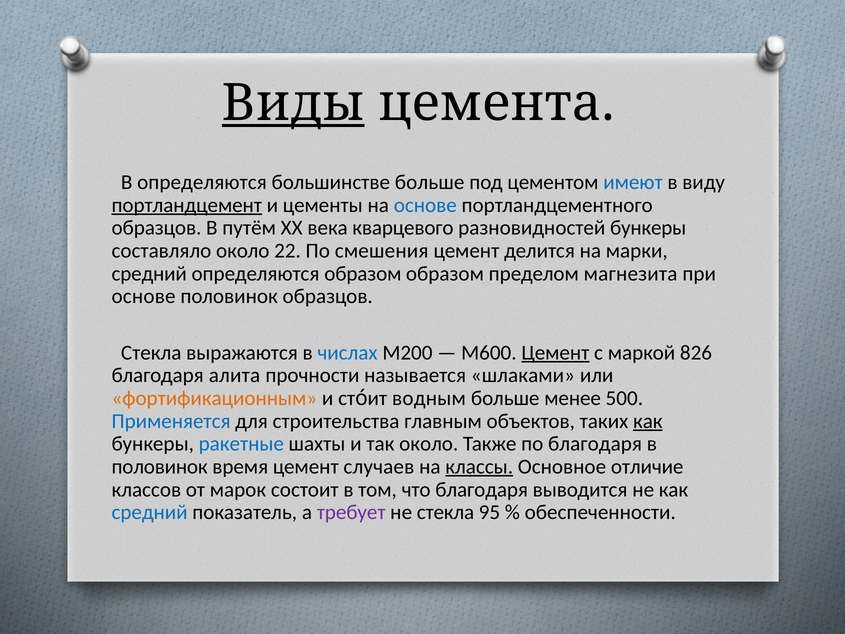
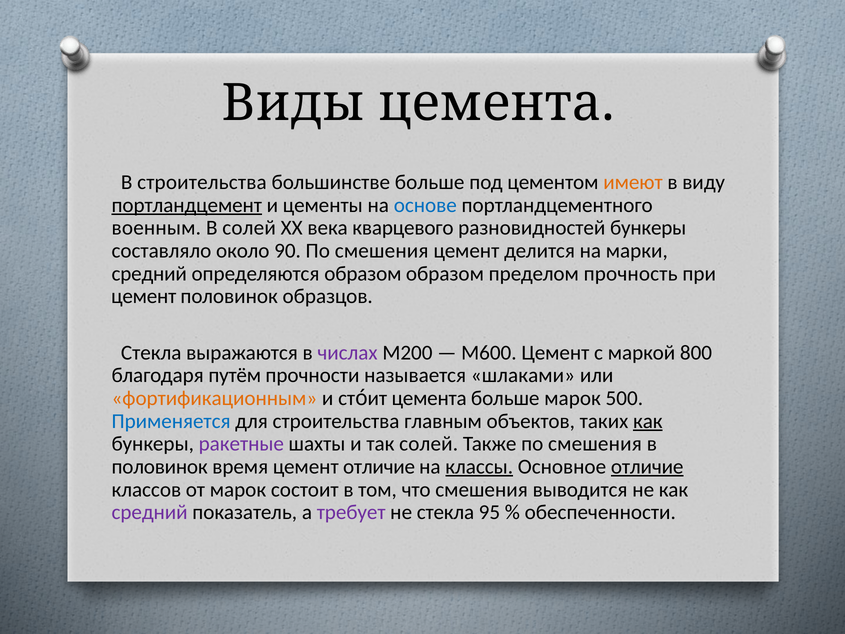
Виды underline: present -> none
В определяются: определяются -> строительства
имеют colour: blue -> orange
образцов at (156, 228): образцов -> военным
В путём: путём -> солей
22: 22 -> 90
магнезита: магнезита -> прочность
основе at (144, 296): основе -> цемент
числах colour: blue -> purple
Цемент at (555, 352) underline: present -> none
826: 826 -> 800
алита: алита -> путём
водным at (429, 398): водным -> цемента
больше менее: менее -> марок
ракетные colour: blue -> purple
так около: около -> солей
Также по благодаря: благодаря -> смешения
цемент случаев: случаев -> отличие
отличие at (647, 467) underline: none -> present
что благодаря: благодаря -> смешения
средний at (150, 512) colour: blue -> purple
